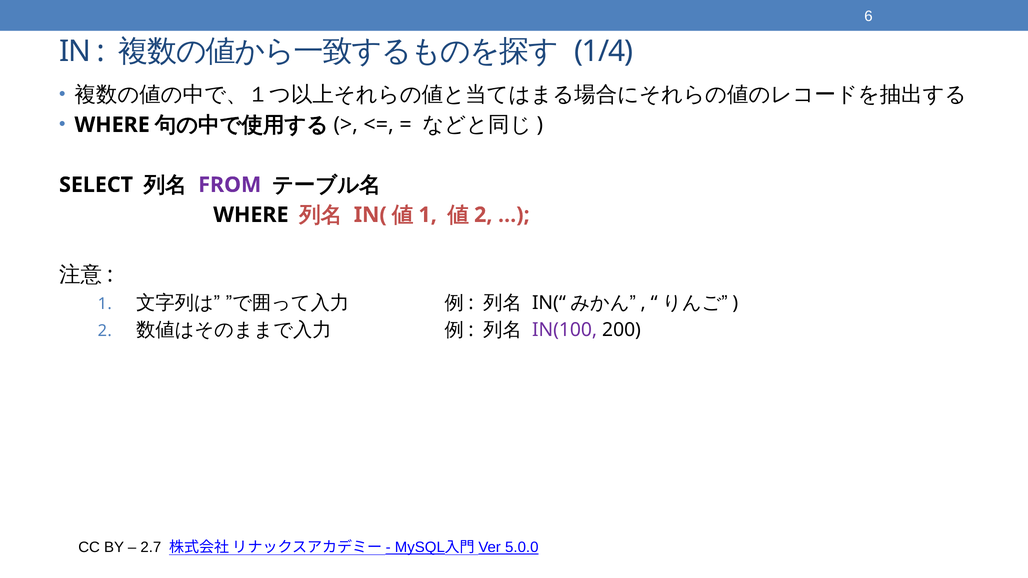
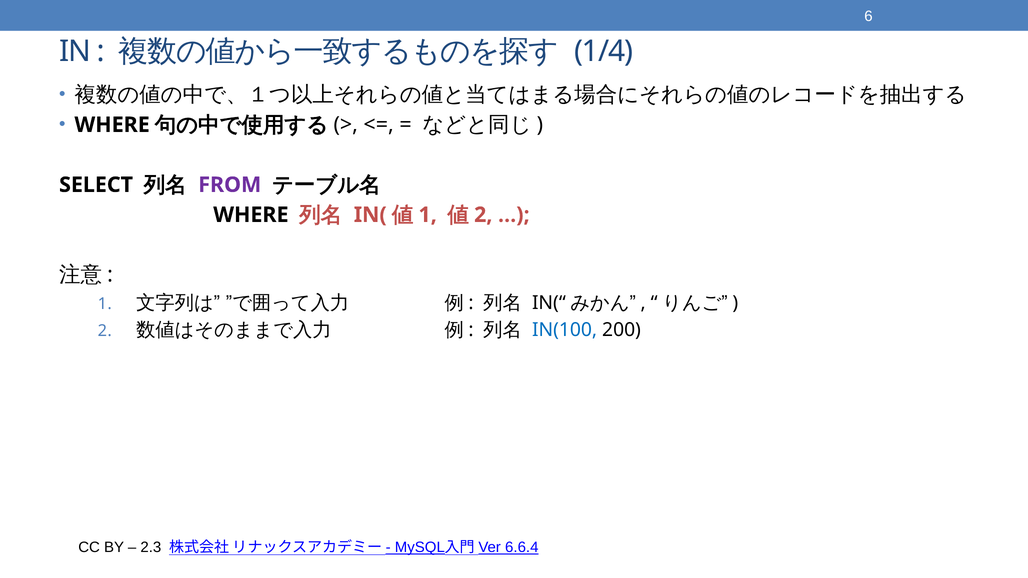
IN(100 colour: purple -> blue
2.7: 2.7 -> 2.3
5.0.0: 5.0.0 -> 6.6.4
